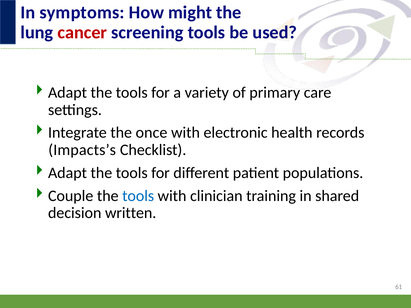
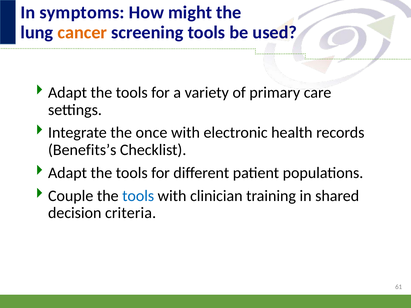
cancer colour: red -> orange
Impacts’s: Impacts’s -> Benefits’s
written: written -> criteria
